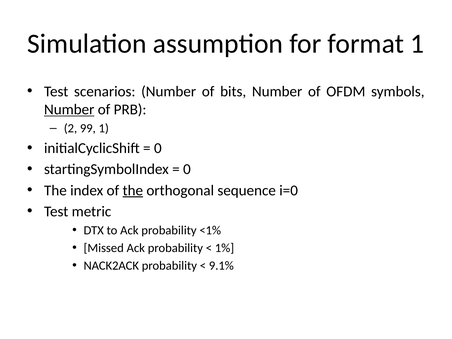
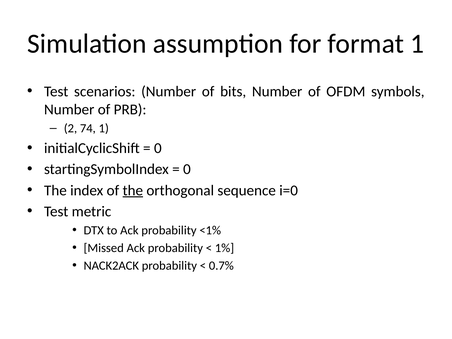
Number at (69, 110) underline: present -> none
99: 99 -> 74
9.1%: 9.1% -> 0.7%
